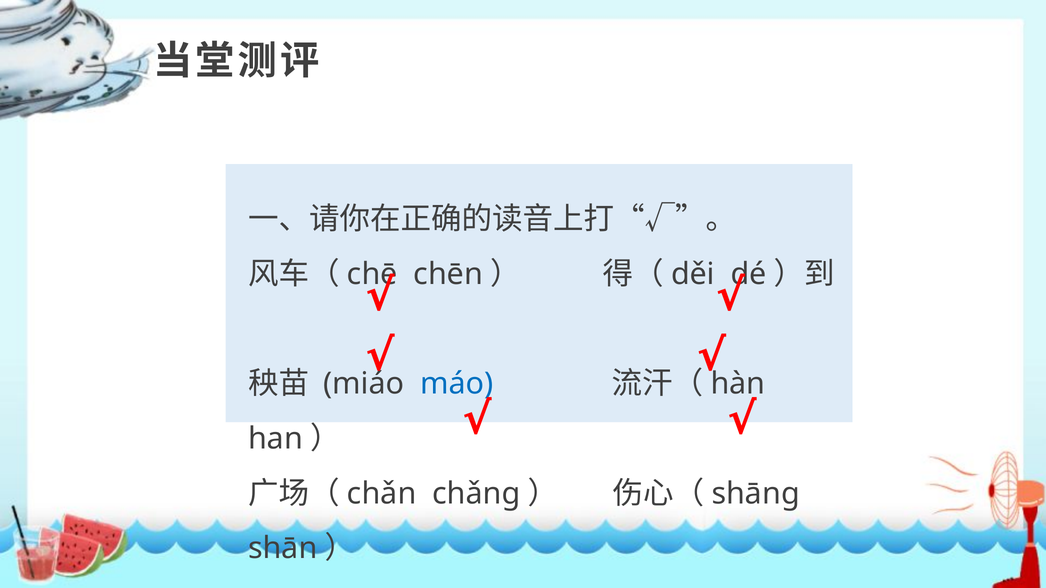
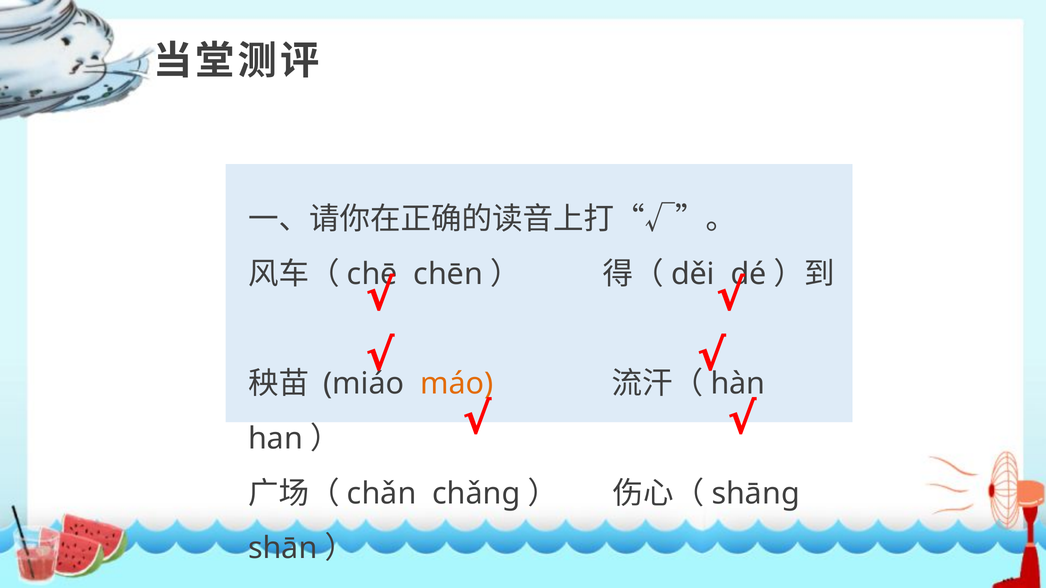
máo colour: blue -> orange
